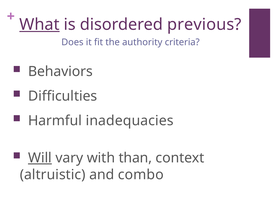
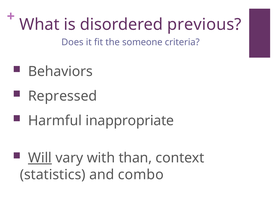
What underline: present -> none
authority: authority -> someone
Difficulties: Difficulties -> Repressed
inadequacies: inadequacies -> inappropriate
altruistic: altruistic -> statistics
